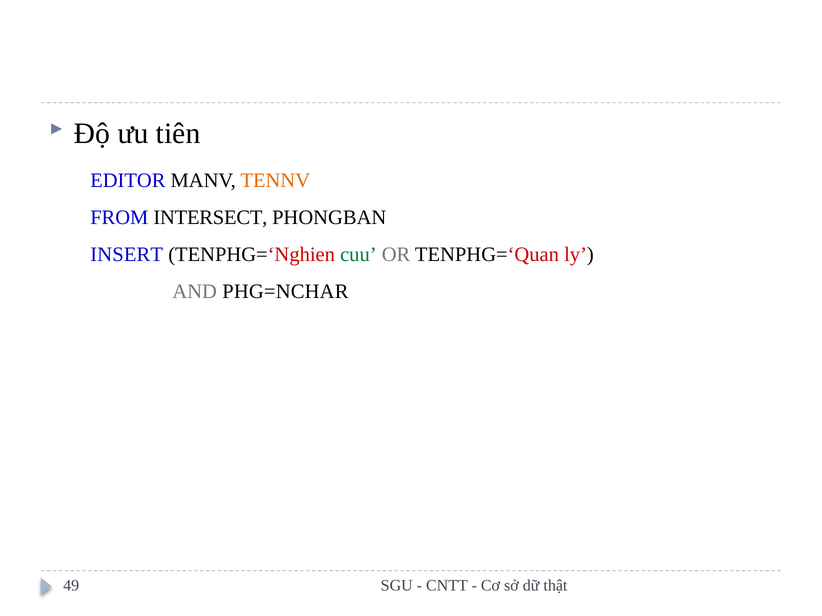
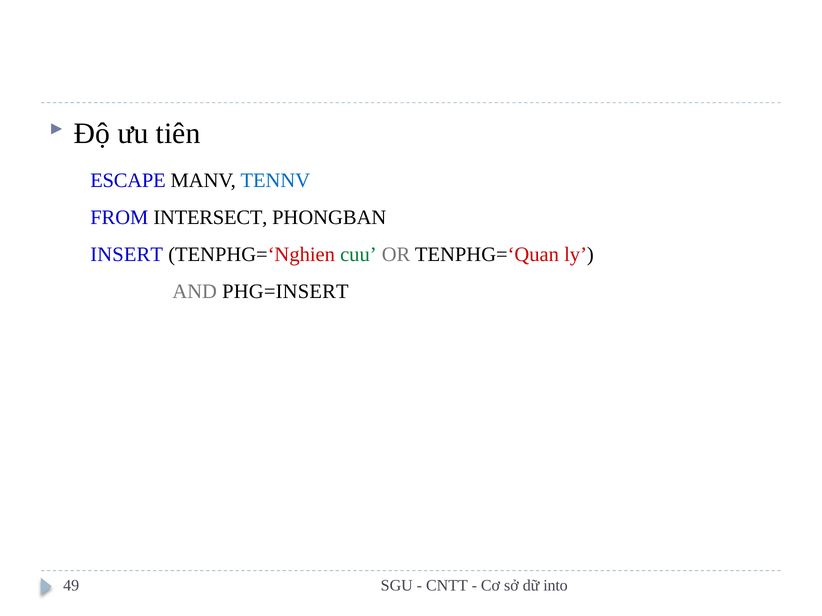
EDITOR: EDITOR -> ESCAPE
TENNV colour: orange -> blue
PHG=NCHAR: PHG=NCHAR -> PHG=INSERT
thật: thật -> into
